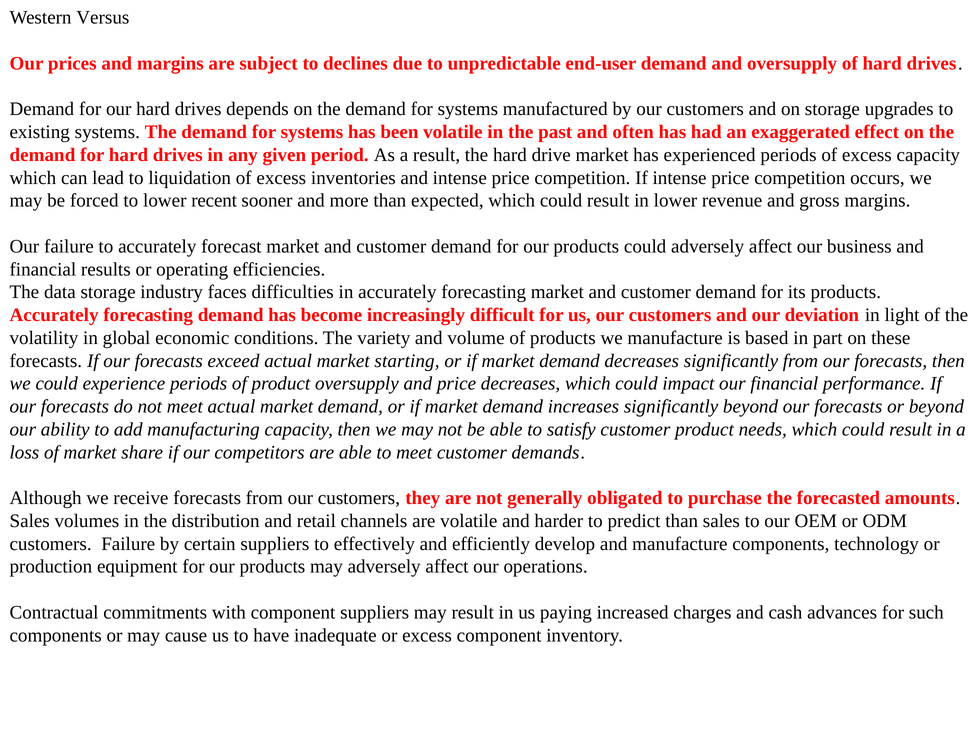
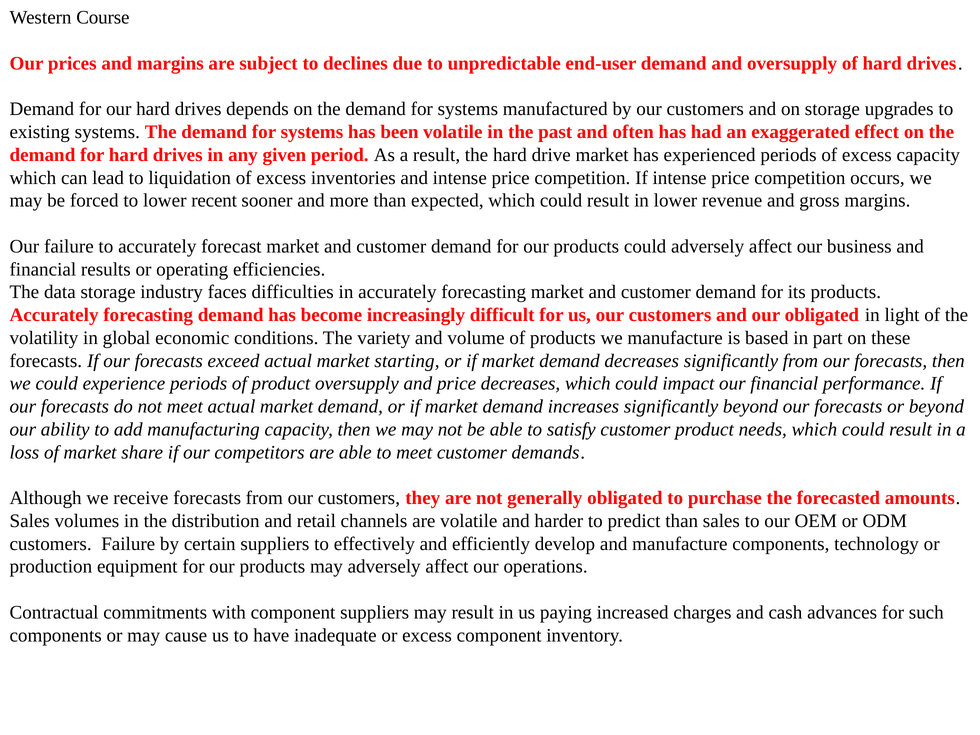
Versus: Versus -> Course
our deviation: deviation -> obligated
